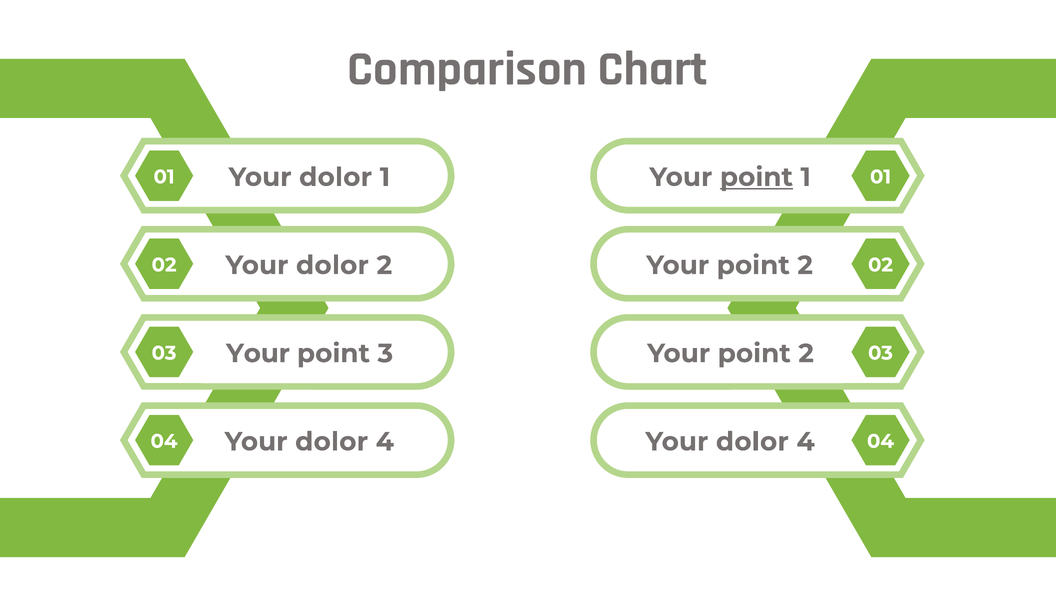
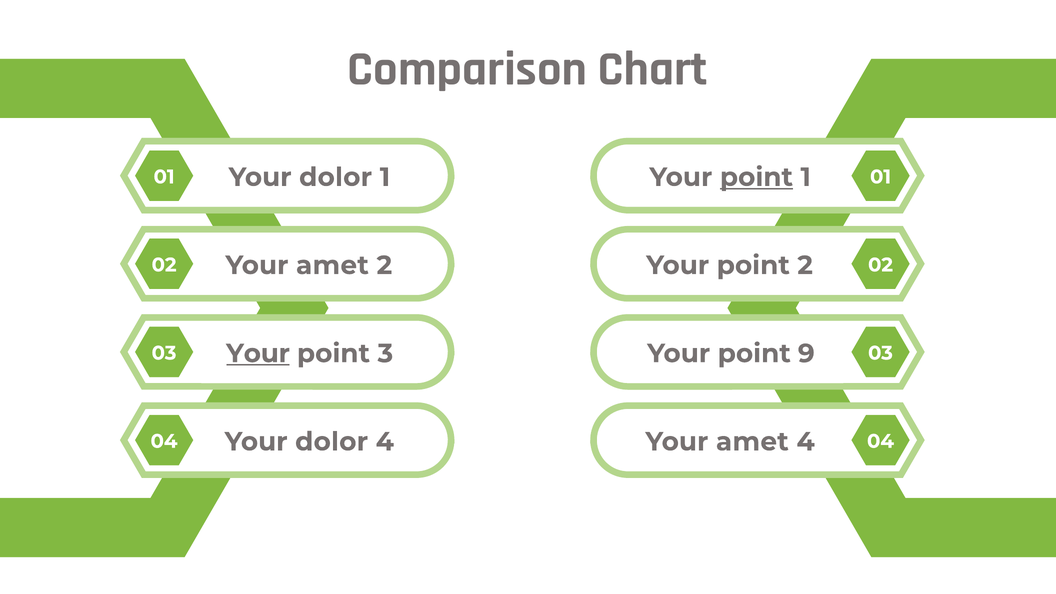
dolor at (332, 265): dolor -> amet
Your at (258, 354) underline: none -> present
2 at (806, 354): 2 -> 9
dolor at (752, 442): dolor -> amet
